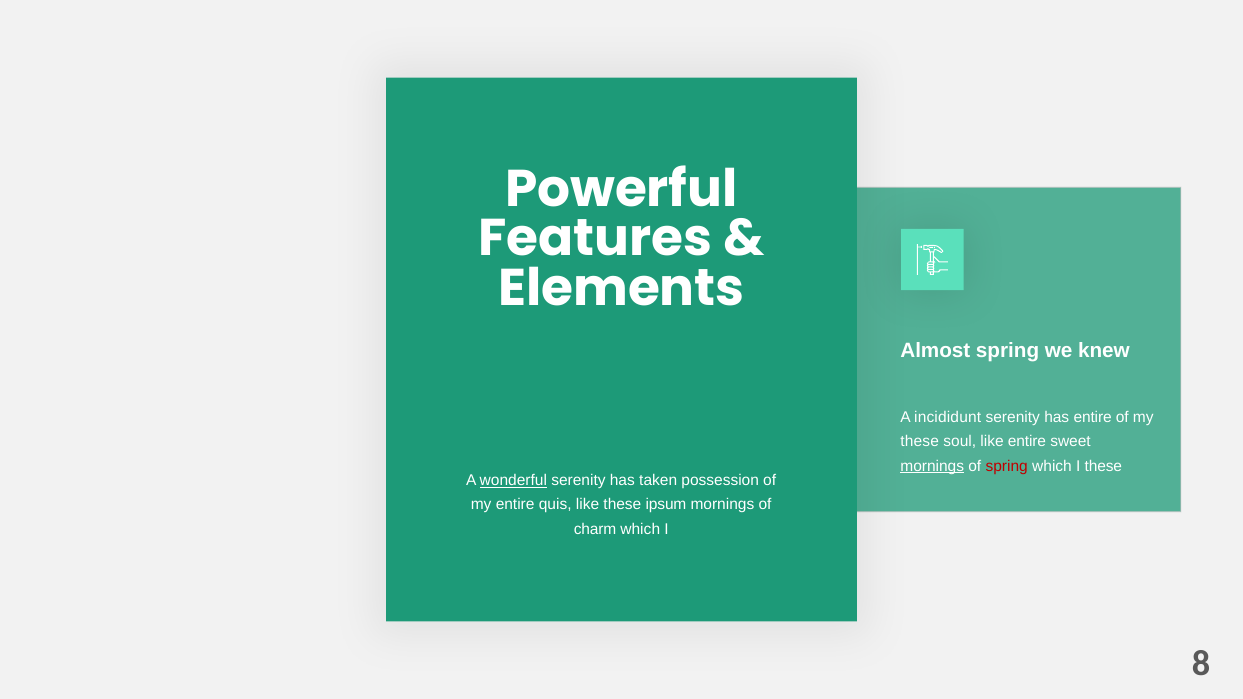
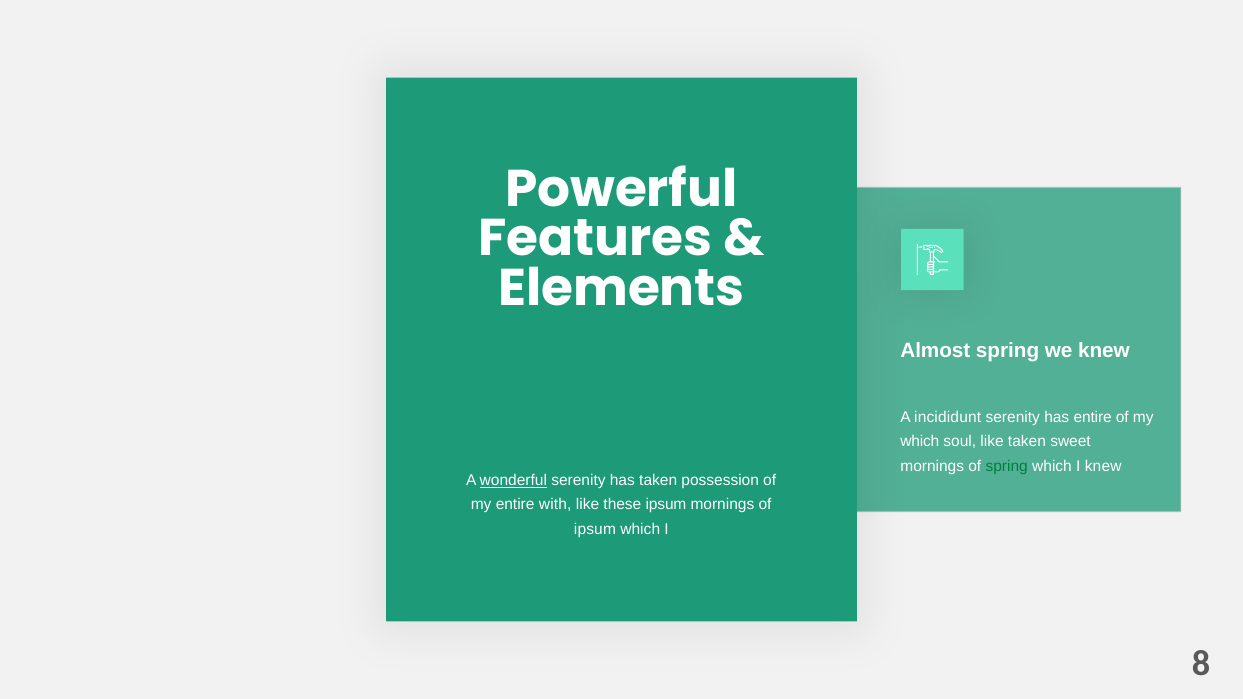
these at (920, 442): these -> which
like entire: entire -> taken
mornings at (932, 466) underline: present -> none
spring at (1007, 466) colour: red -> green
I these: these -> knew
quis: quis -> with
charm at (595, 529): charm -> ipsum
